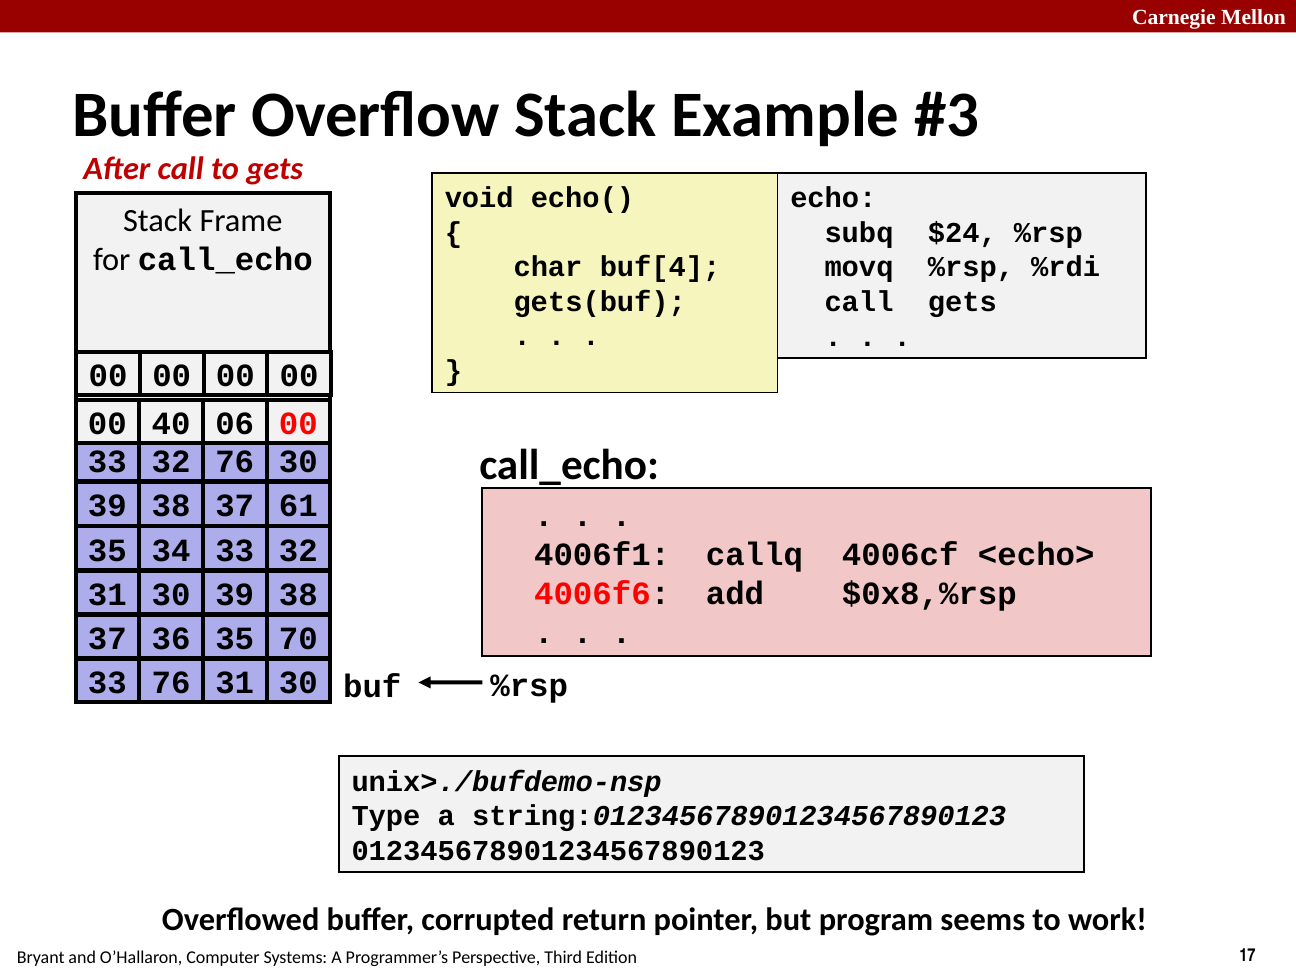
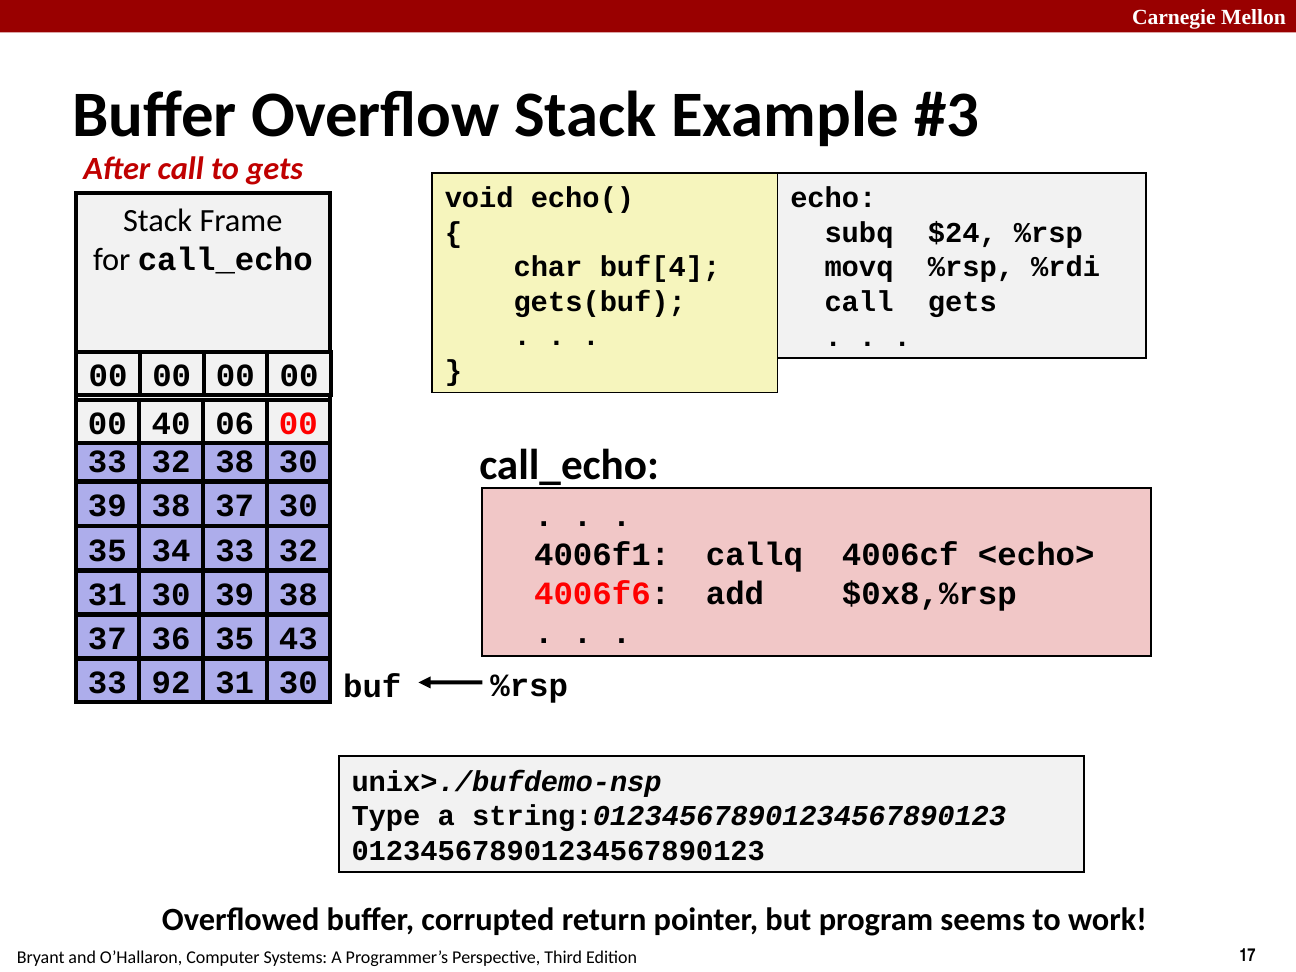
32 76: 76 -> 38
37 61: 61 -> 30
70: 70 -> 43
33 76: 76 -> 92
